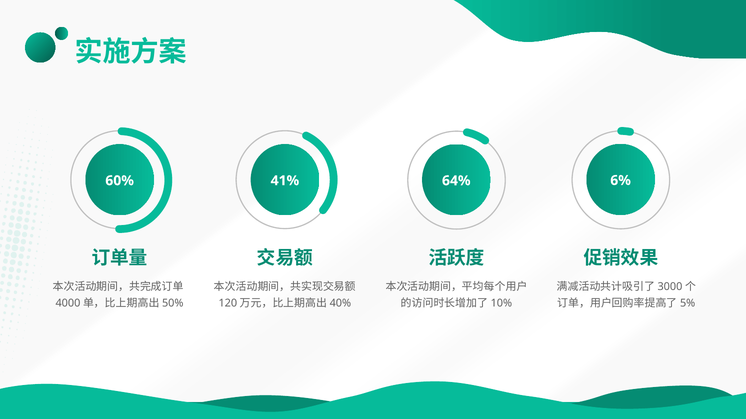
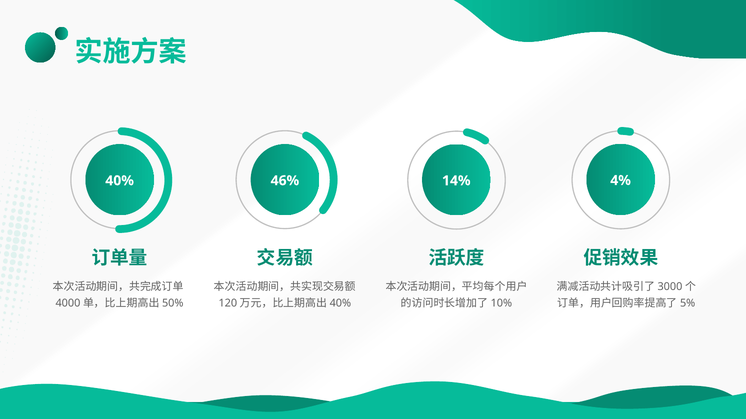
6%: 6% -> 4%
60%: 60% -> 40%
41%: 41% -> 46%
64%: 64% -> 14%
